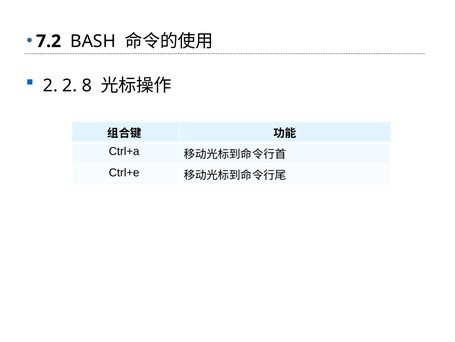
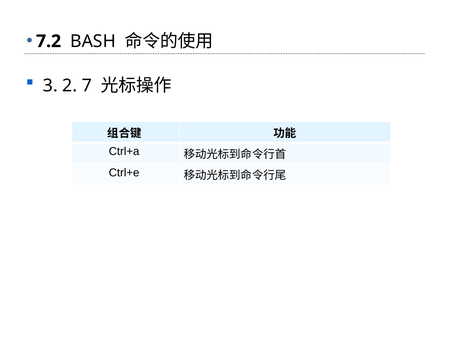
2 at (50, 85): 2 -> 3
8: 8 -> 7
